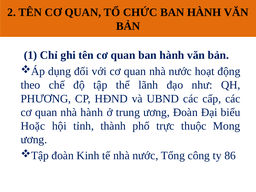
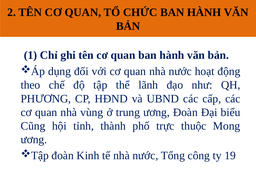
nhà hành: hành -> vùng
Hoặc: Hoặc -> Cũng
86: 86 -> 19
